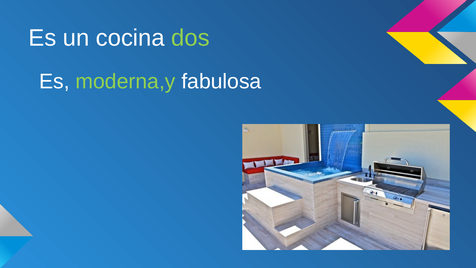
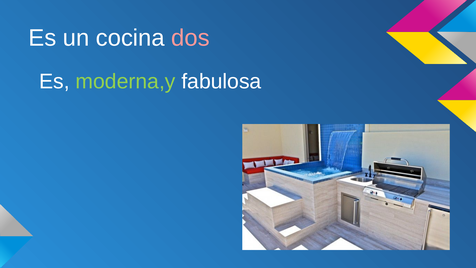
dos colour: light green -> pink
